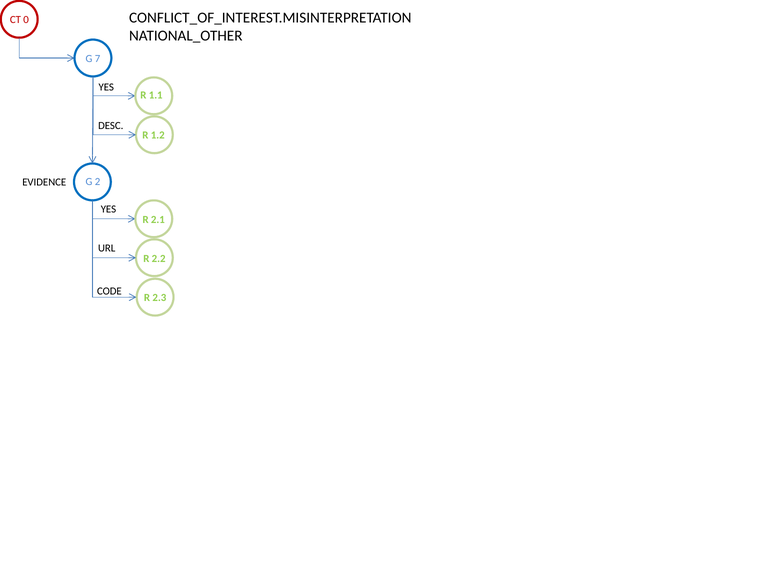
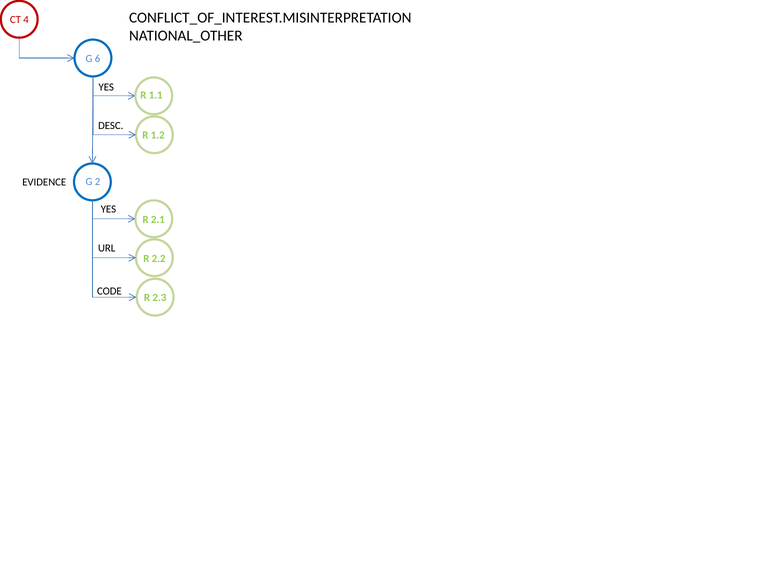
0: 0 -> 4
7: 7 -> 6
